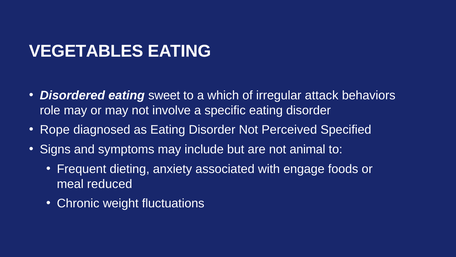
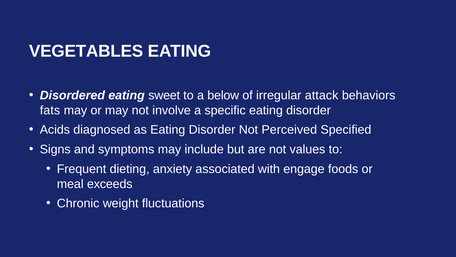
which: which -> below
role: role -> fats
Rope: Rope -> Acids
animal: animal -> values
reduced: reduced -> exceeds
